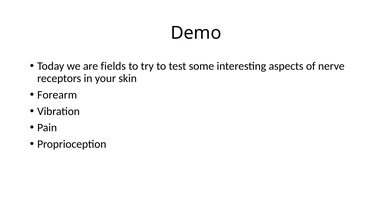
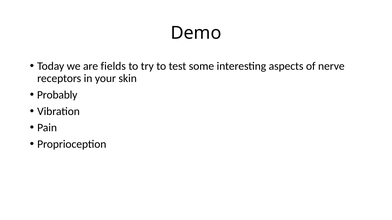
Forearm: Forearm -> Probably
